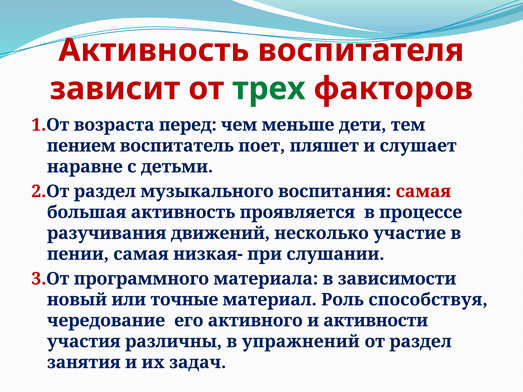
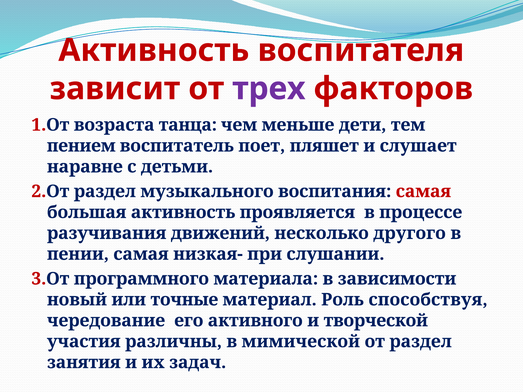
трех colour: green -> purple
перед: перед -> танца
участие: участие -> другого
активности: активности -> творческой
упражнений: упражнений -> мимической
